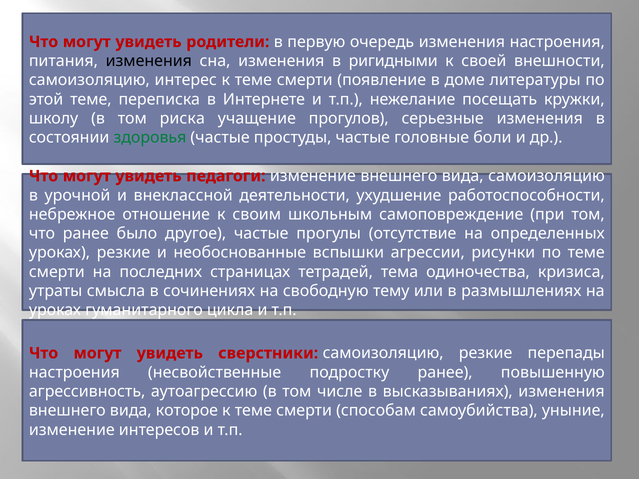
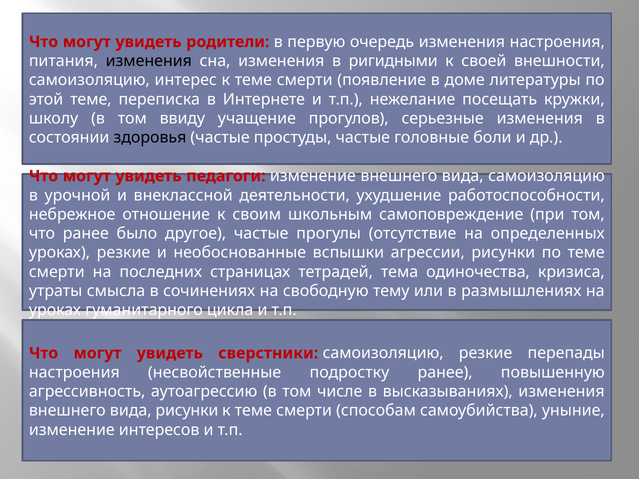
риска: риска -> ввиду
здоровья colour: green -> black
вида которое: которое -> рисунки
